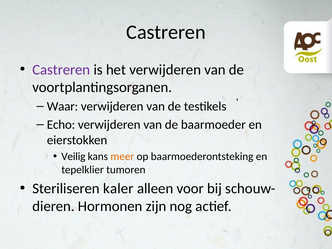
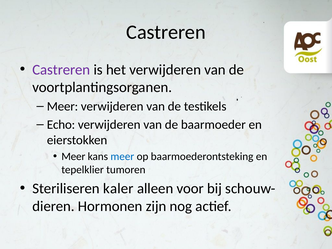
Waar at (62, 106): Waar -> Meer
Veilig at (73, 156): Veilig -> Meer
meer at (122, 156) colour: orange -> blue
